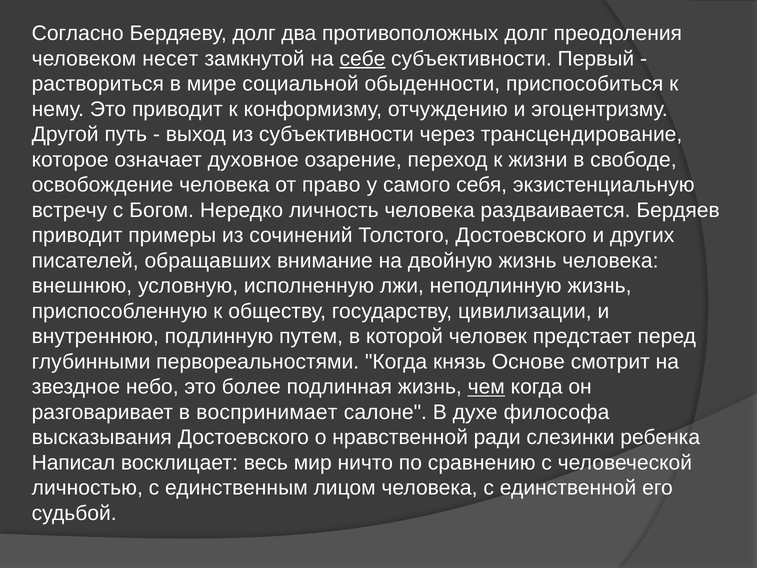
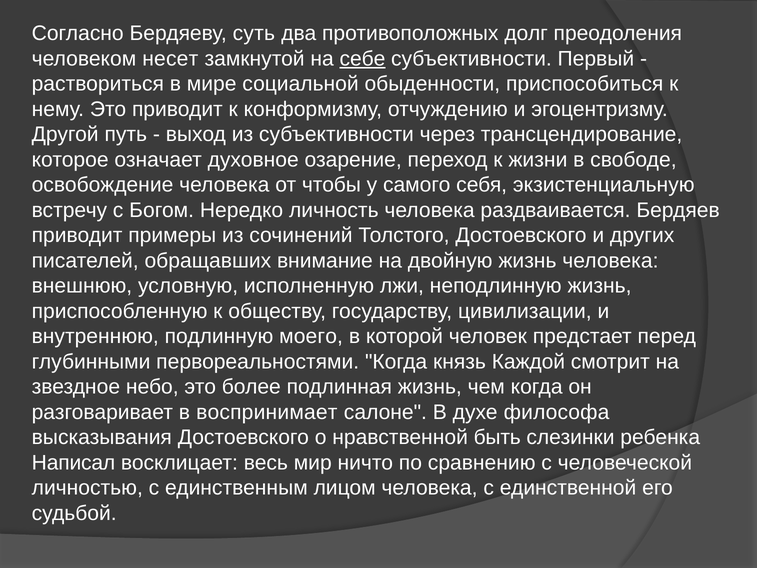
Бердяеву долг: долг -> суть
право: право -> чтобы
путем: путем -> моего
Основе: Основе -> Каждой
чем underline: present -> none
ради: ради -> быть
